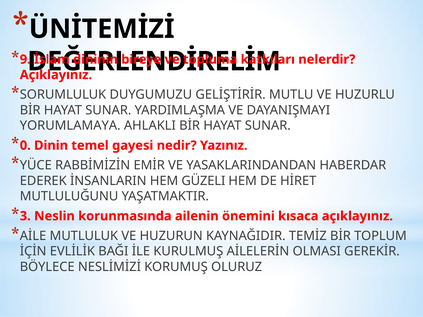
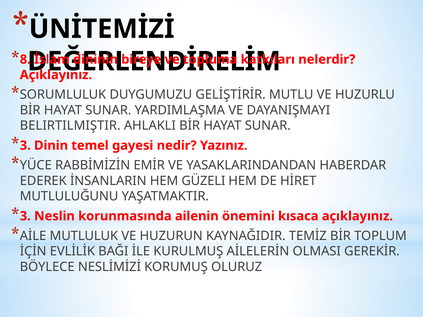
9: 9 -> 8
YORUMLAMAYA: YORUMLAMAYA -> BELIRTILMIŞTIR
0 at (25, 146): 0 -> 3
